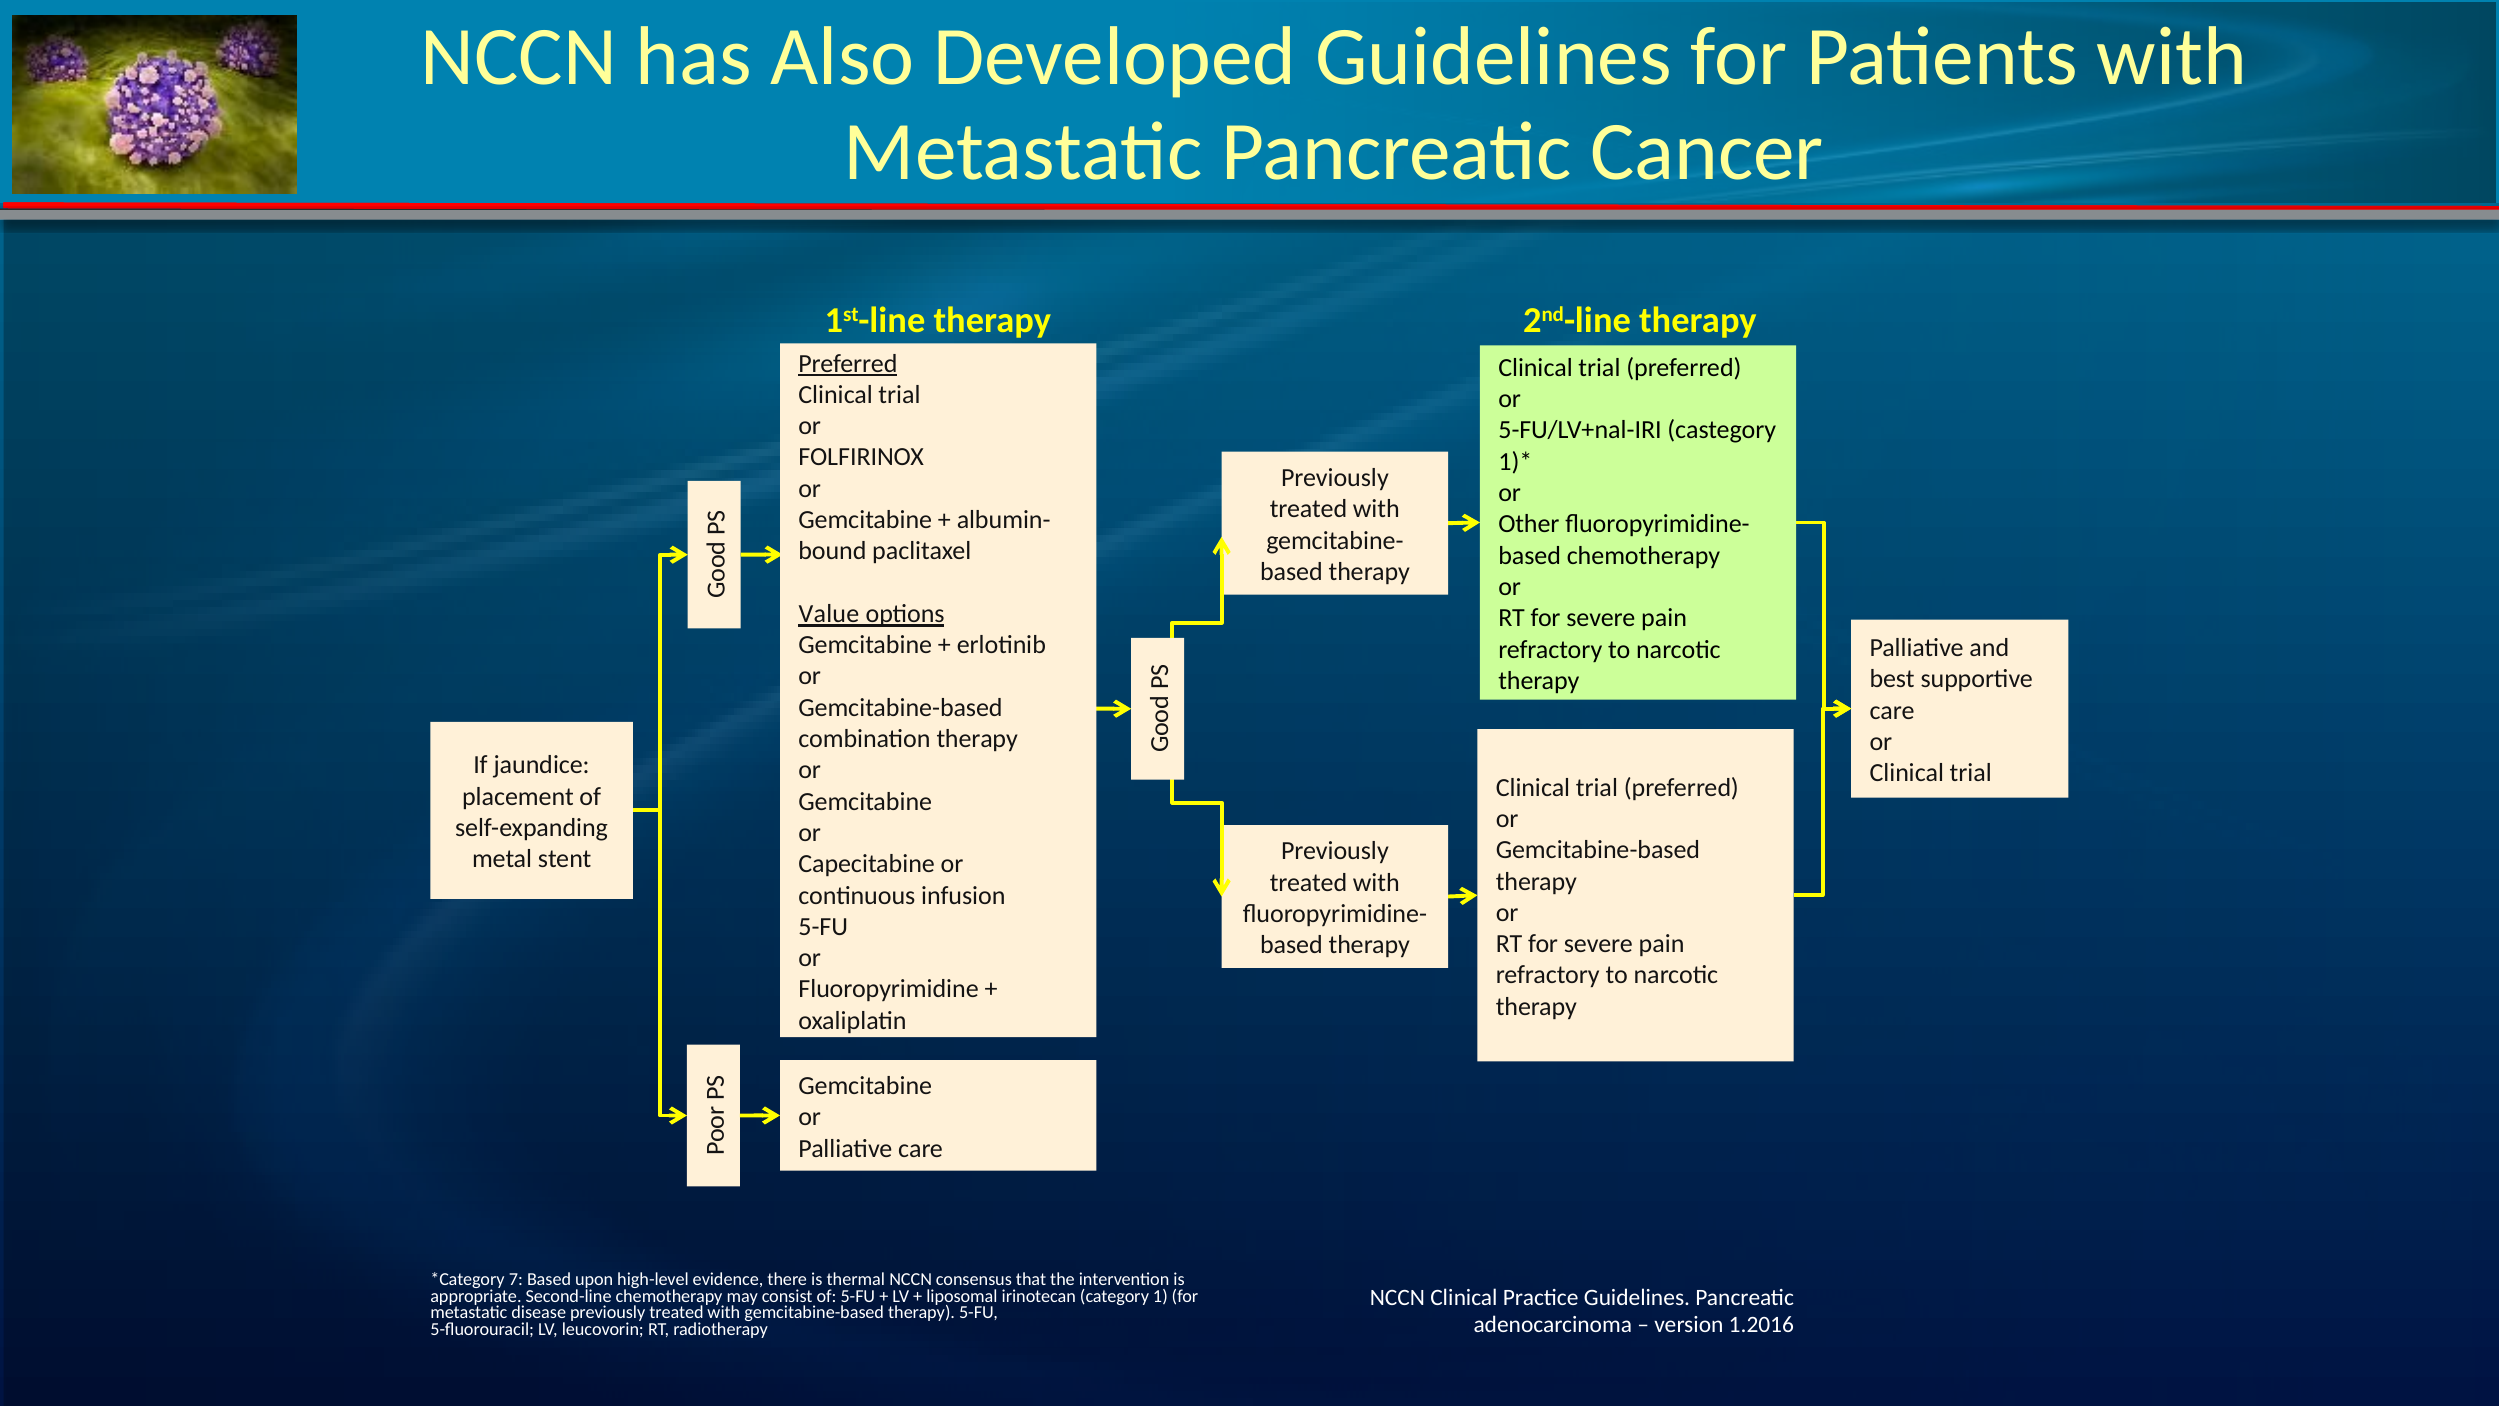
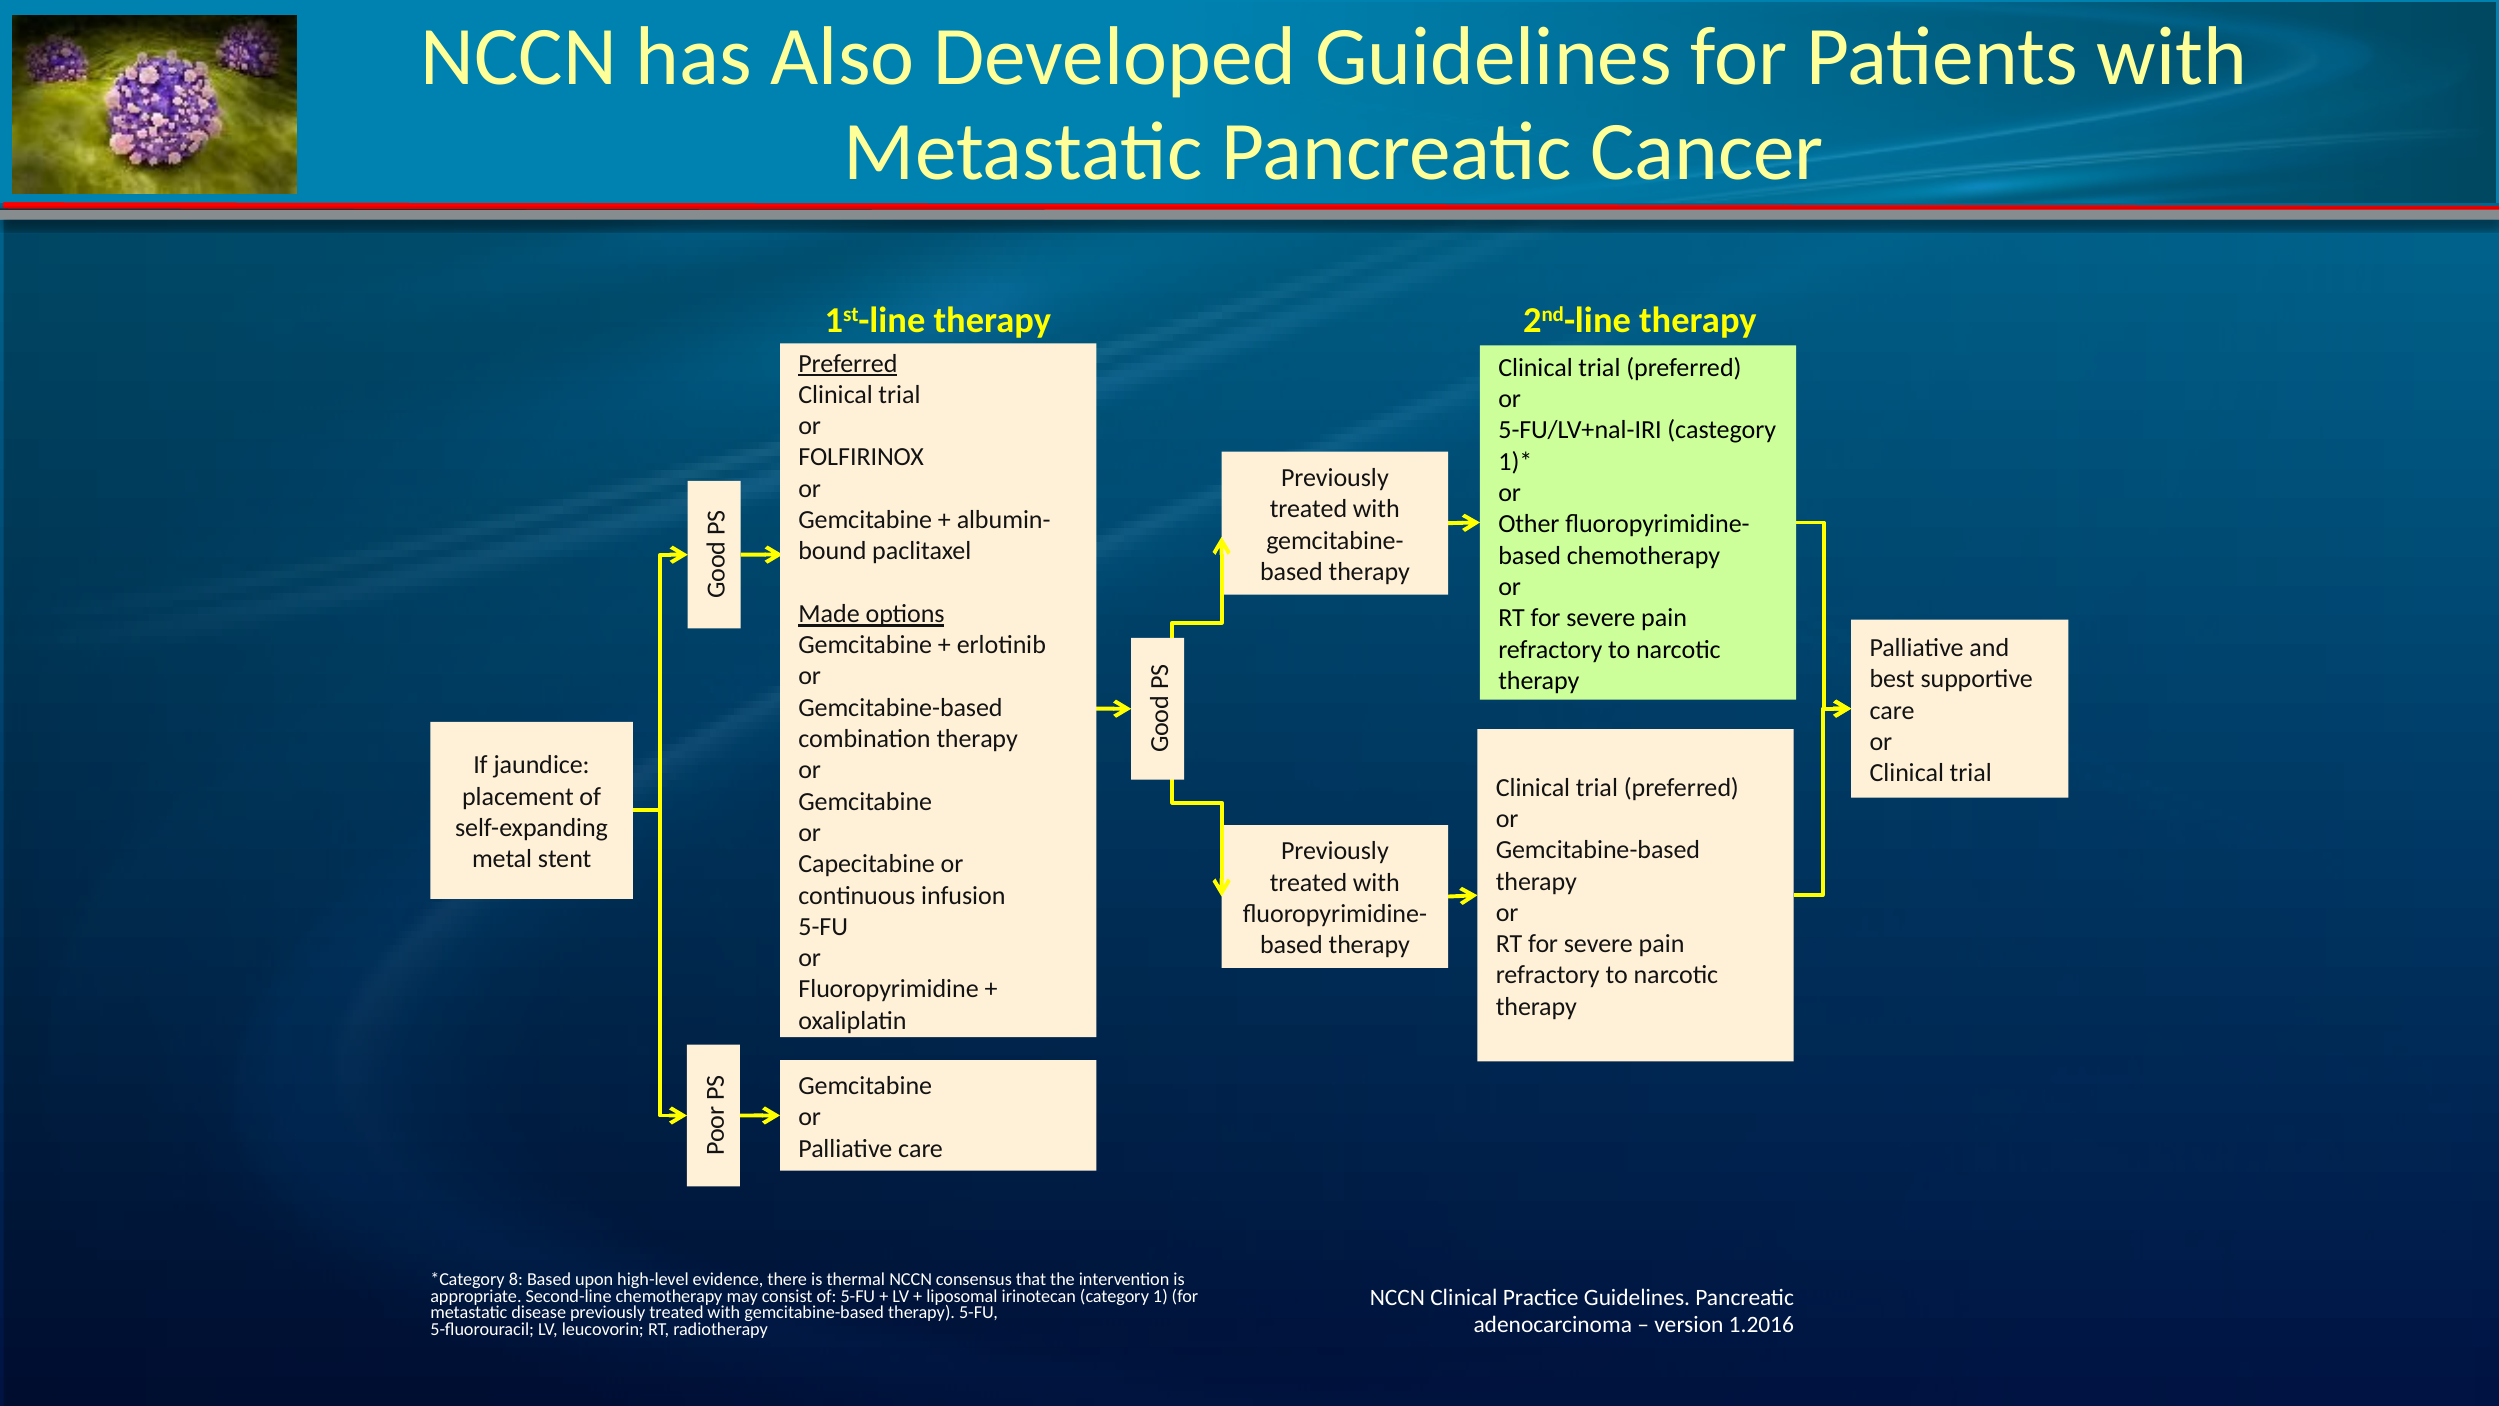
Value: Value -> Made
7: 7 -> 8
